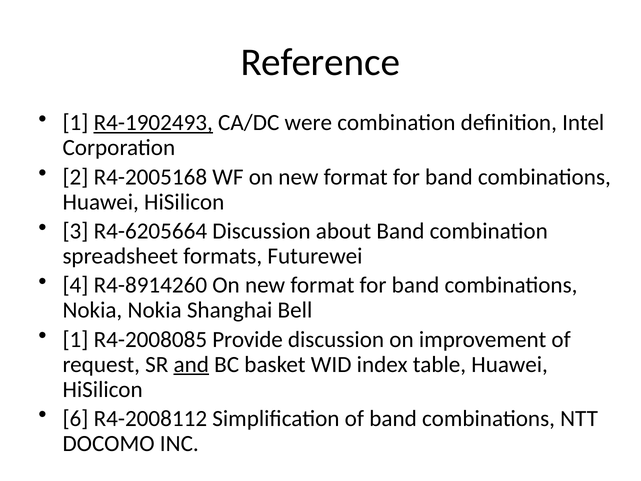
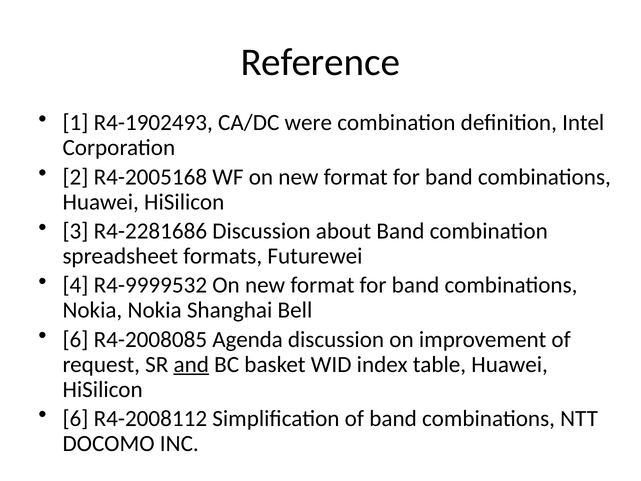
R4-1902493 underline: present -> none
R4-6205664: R4-6205664 -> R4-2281686
R4-8914260: R4-8914260 -> R4-9999532
1 at (75, 339): 1 -> 6
Provide: Provide -> Agenda
